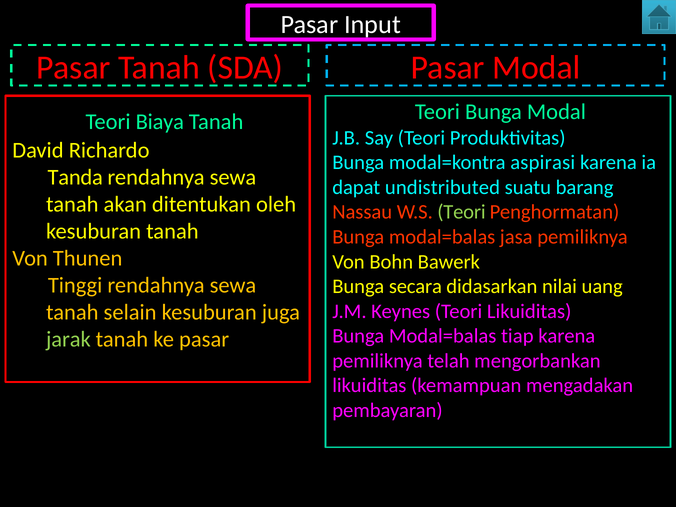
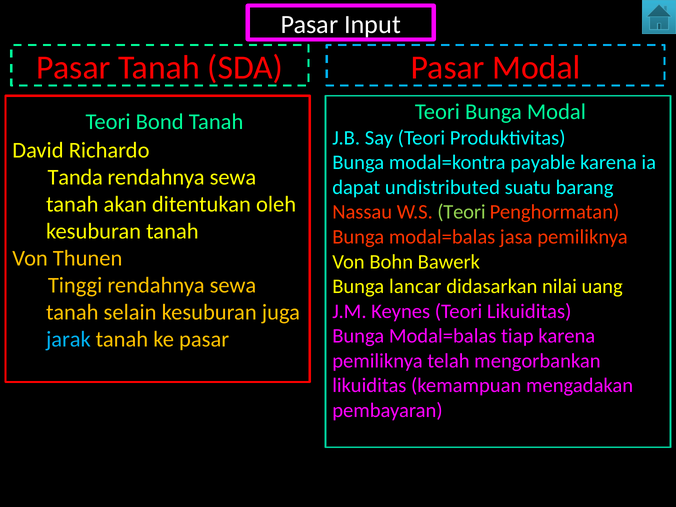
Biaya: Biaya -> Bond
aspirasi: aspirasi -> payable
secara: secara -> lancar
jarak colour: light green -> light blue
